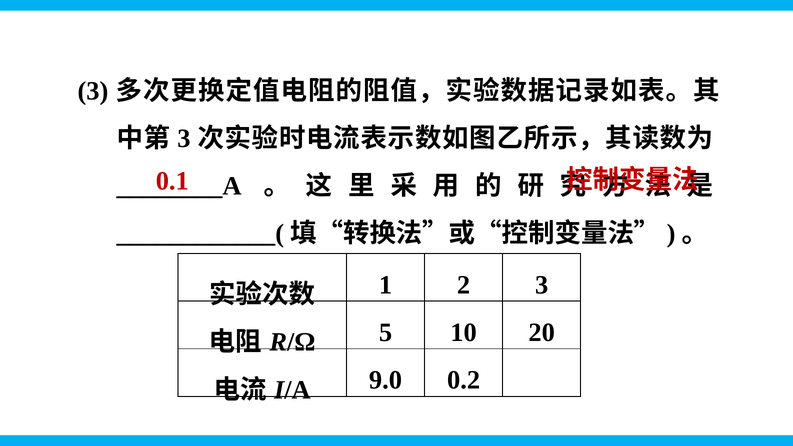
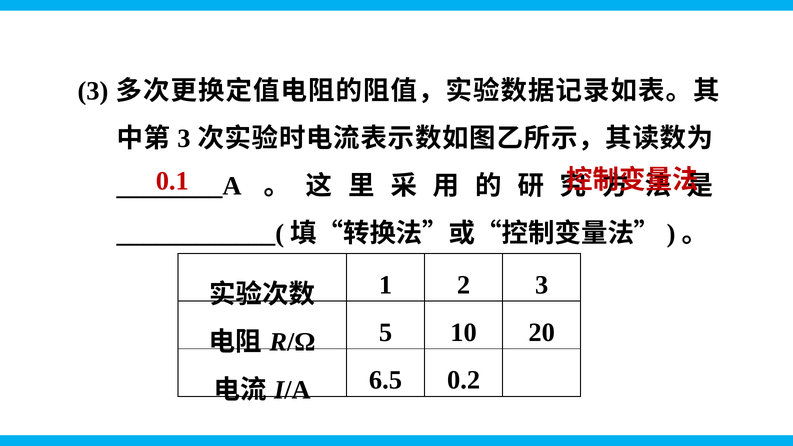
9.0: 9.0 -> 6.5
